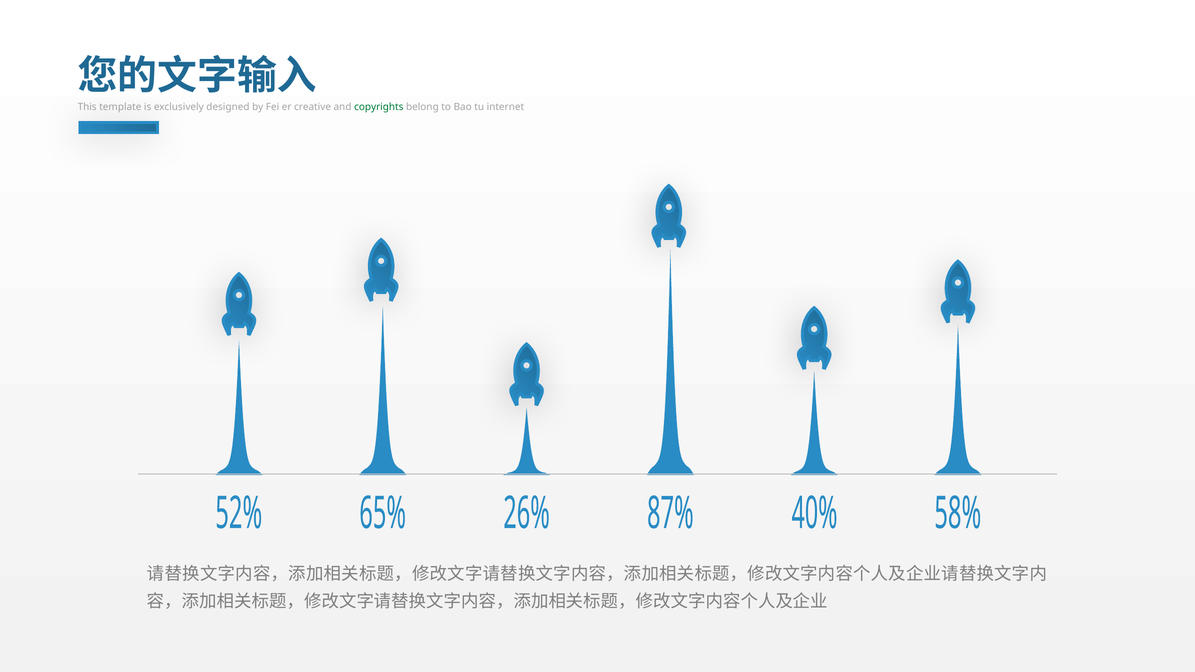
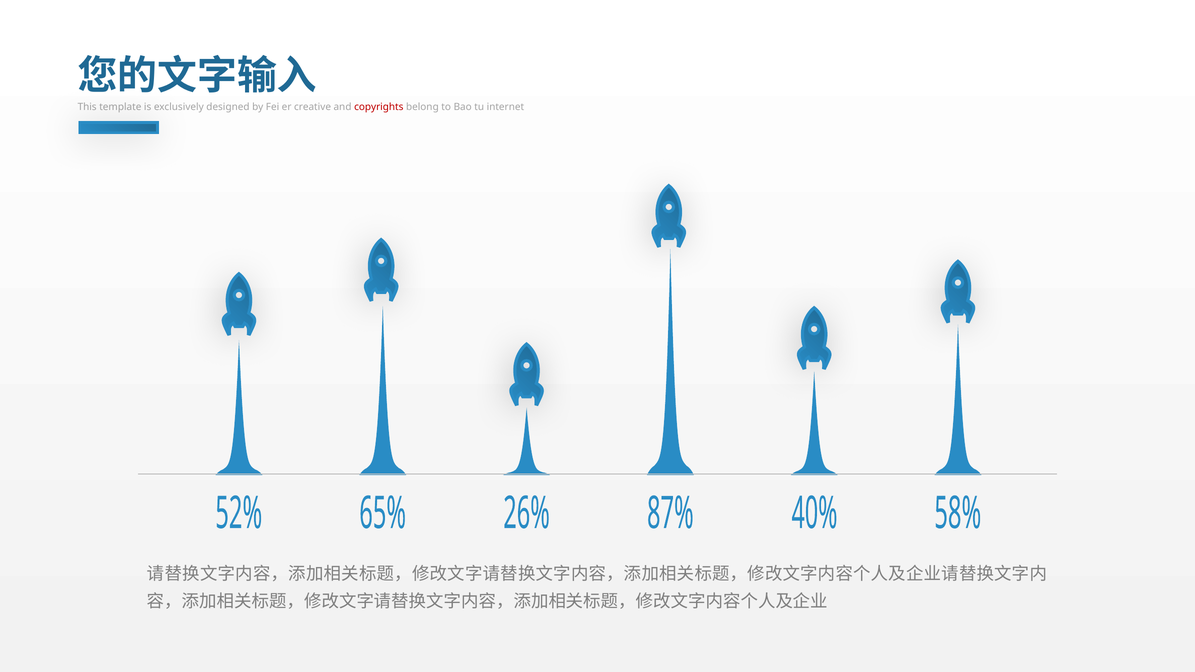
copyrights colour: green -> red
